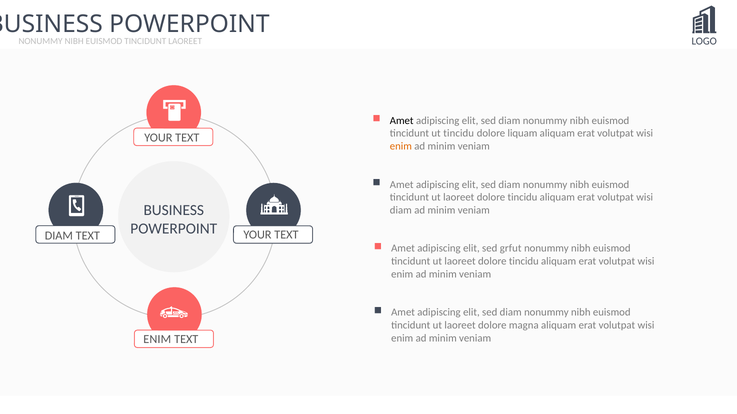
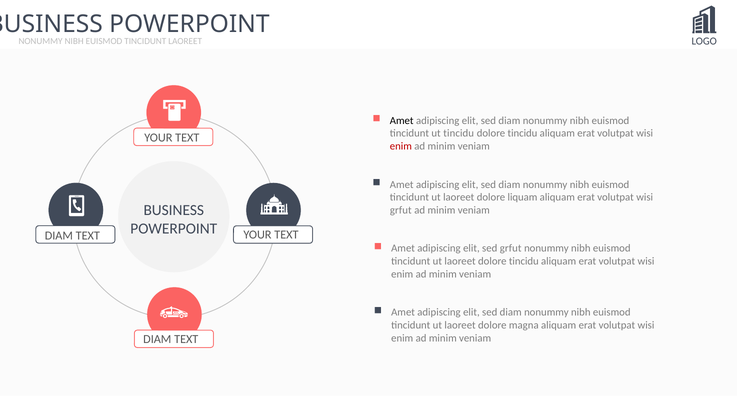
liquam at (522, 134): liquam -> tincidu
enim at (401, 146) colour: orange -> red
tincidu at (522, 198): tincidu -> liquam
diam at (401, 211): diam -> grfut
ENIM at (157, 340): ENIM -> DIAM
